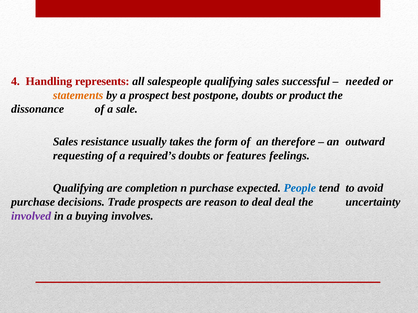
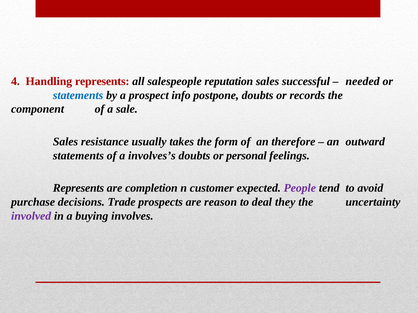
salespeople qualifying: qualifying -> reputation
statements at (78, 95) colour: orange -> blue
best: best -> info
product: product -> records
dissonance: dissonance -> component
requesting at (78, 156): requesting -> statements
required’s: required’s -> involves’s
features: features -> personal
Qualifying at (78, 188): Qualifying -> Represents
n purchase: purchase -> customer
People colour: blue -> purple
deal deal: deal -> they
